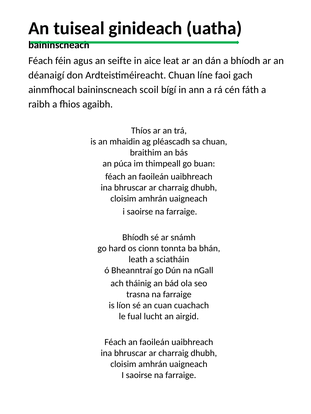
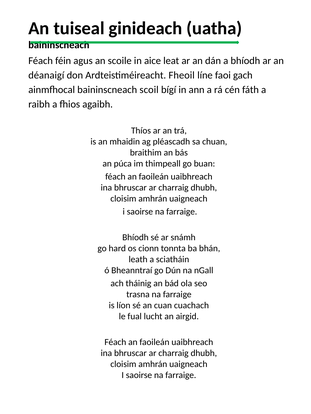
seifte: seifte -> scoile
Ardteistiméireacht Chuan: Chuan -> Fheoil
